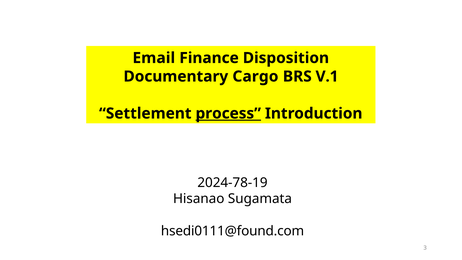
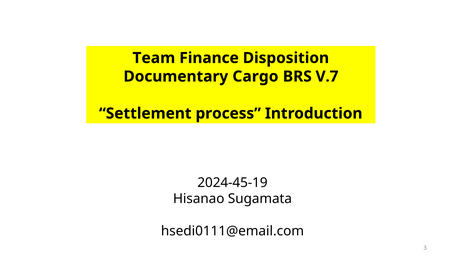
Email: Email -> Team
V.1: V.1 -> V.7
process underline: present -> none
2024-78-19: 2024-78-19 -> 2024-45-19
hsedi0111@found.com: hsedi0111@found.com -> hsedi0111@email.com
